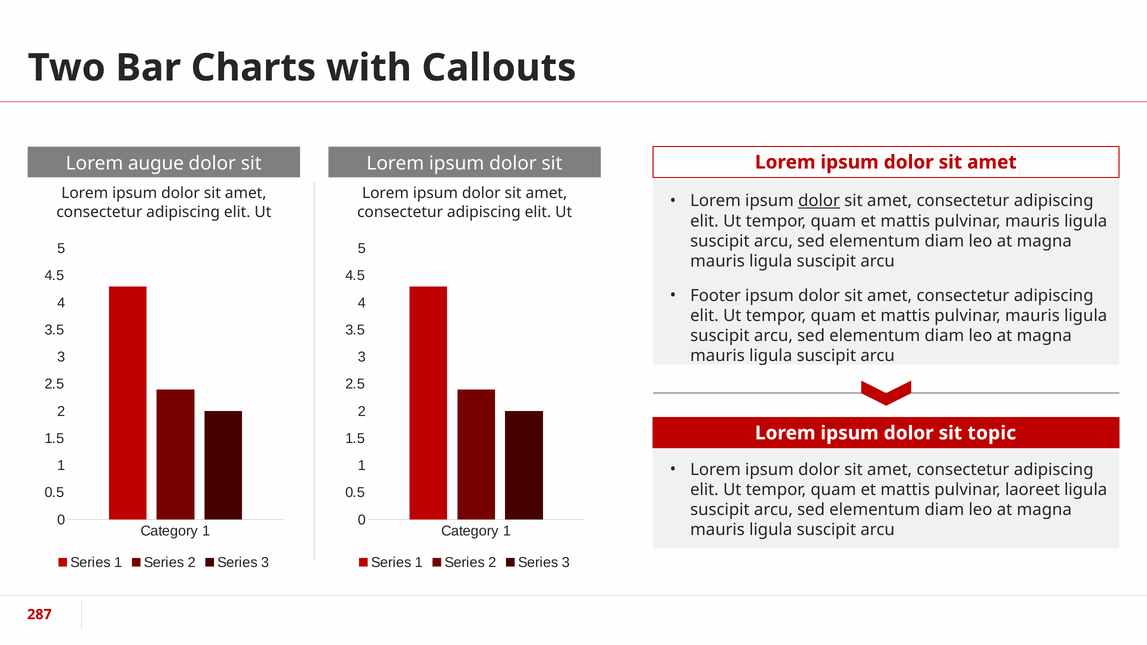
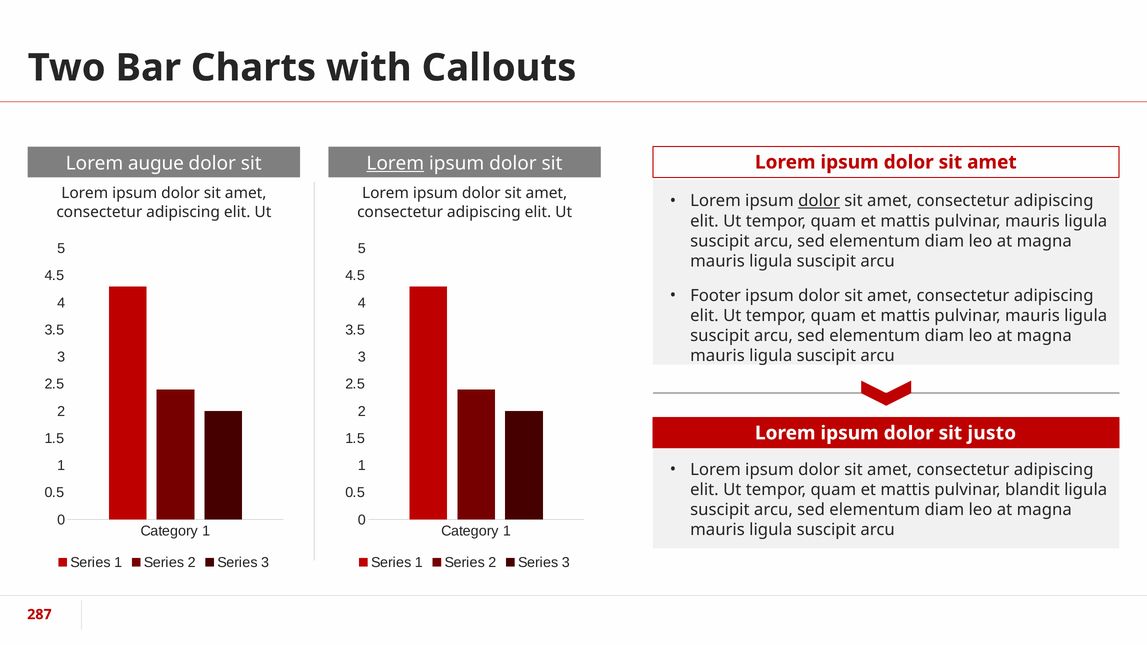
Lorem at (395, 163) underline: none -> present
topic: topic -> justo
laoreet: laoreet -> blandit
